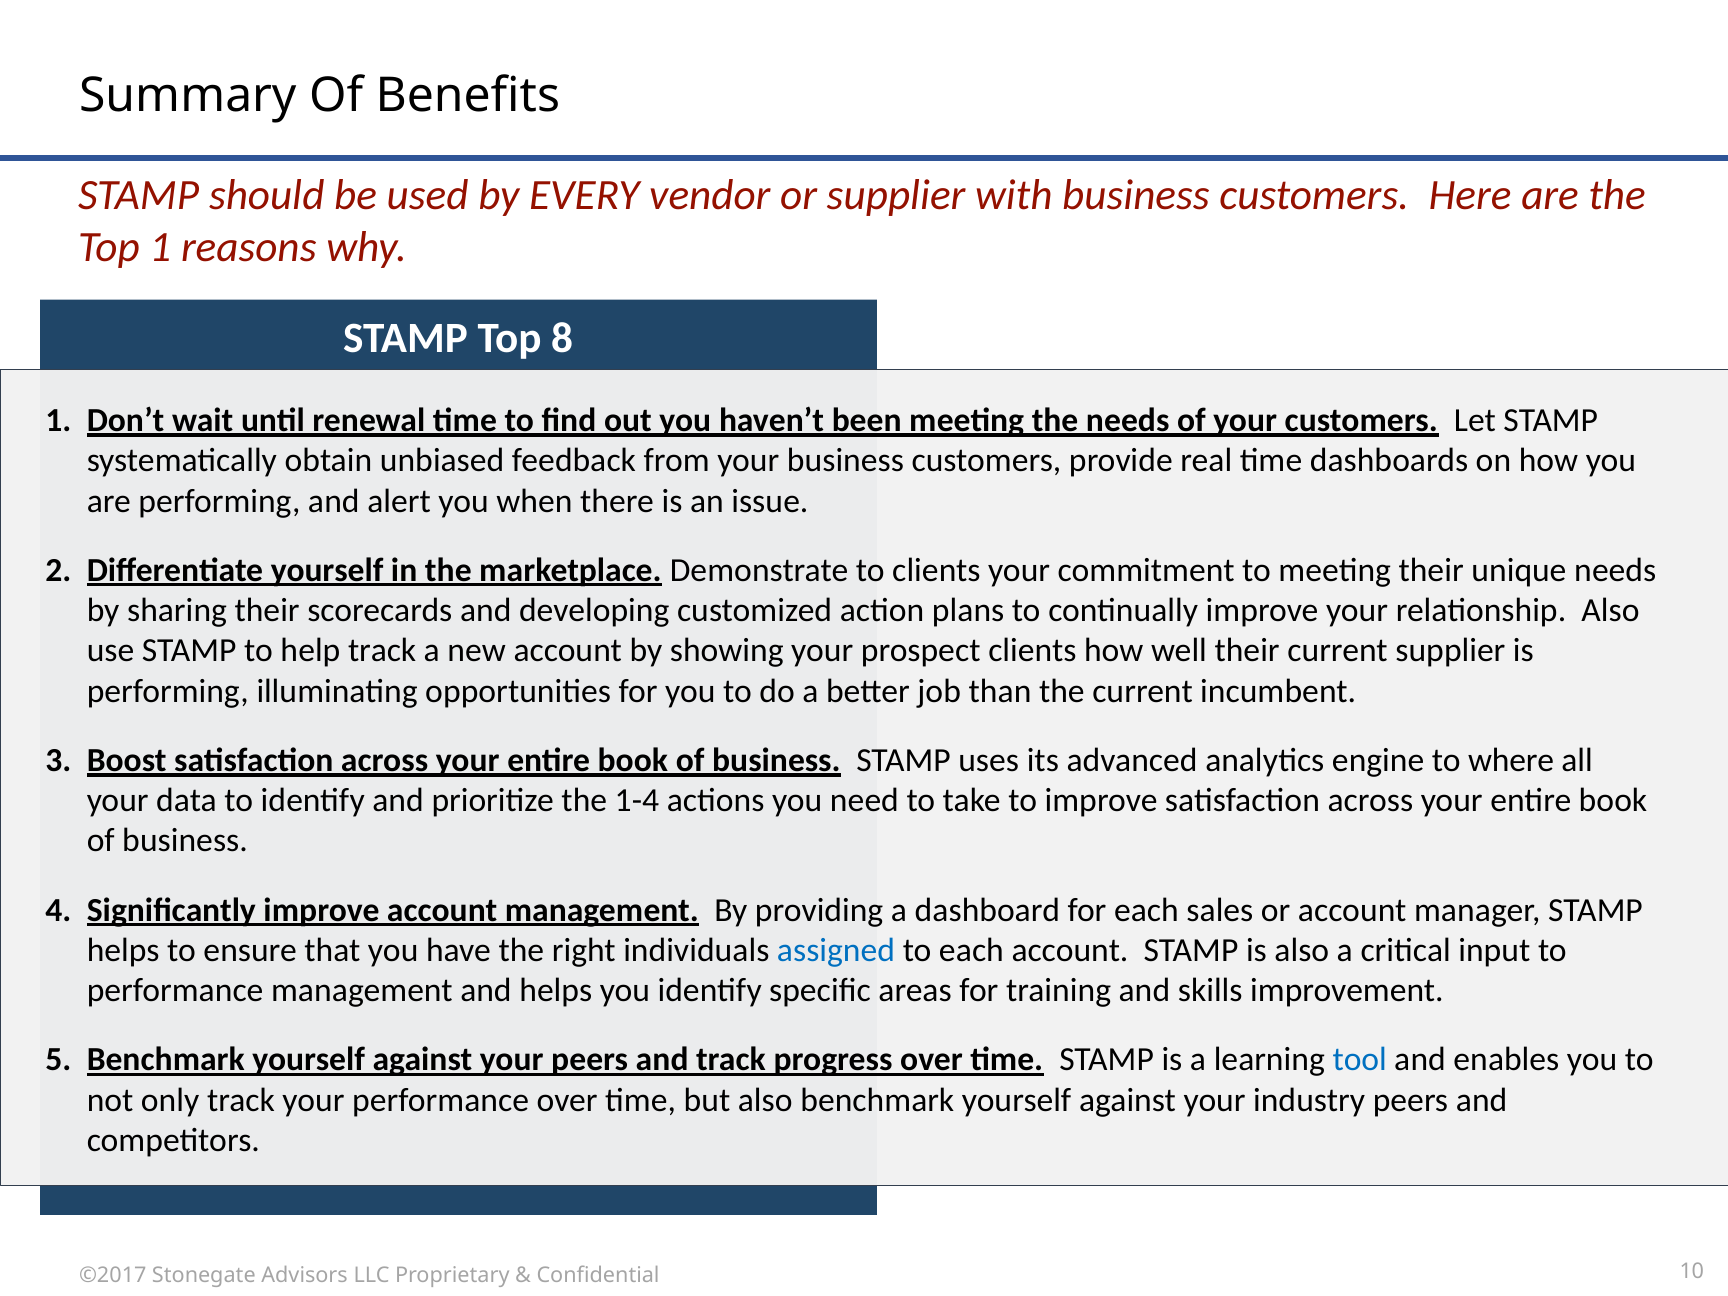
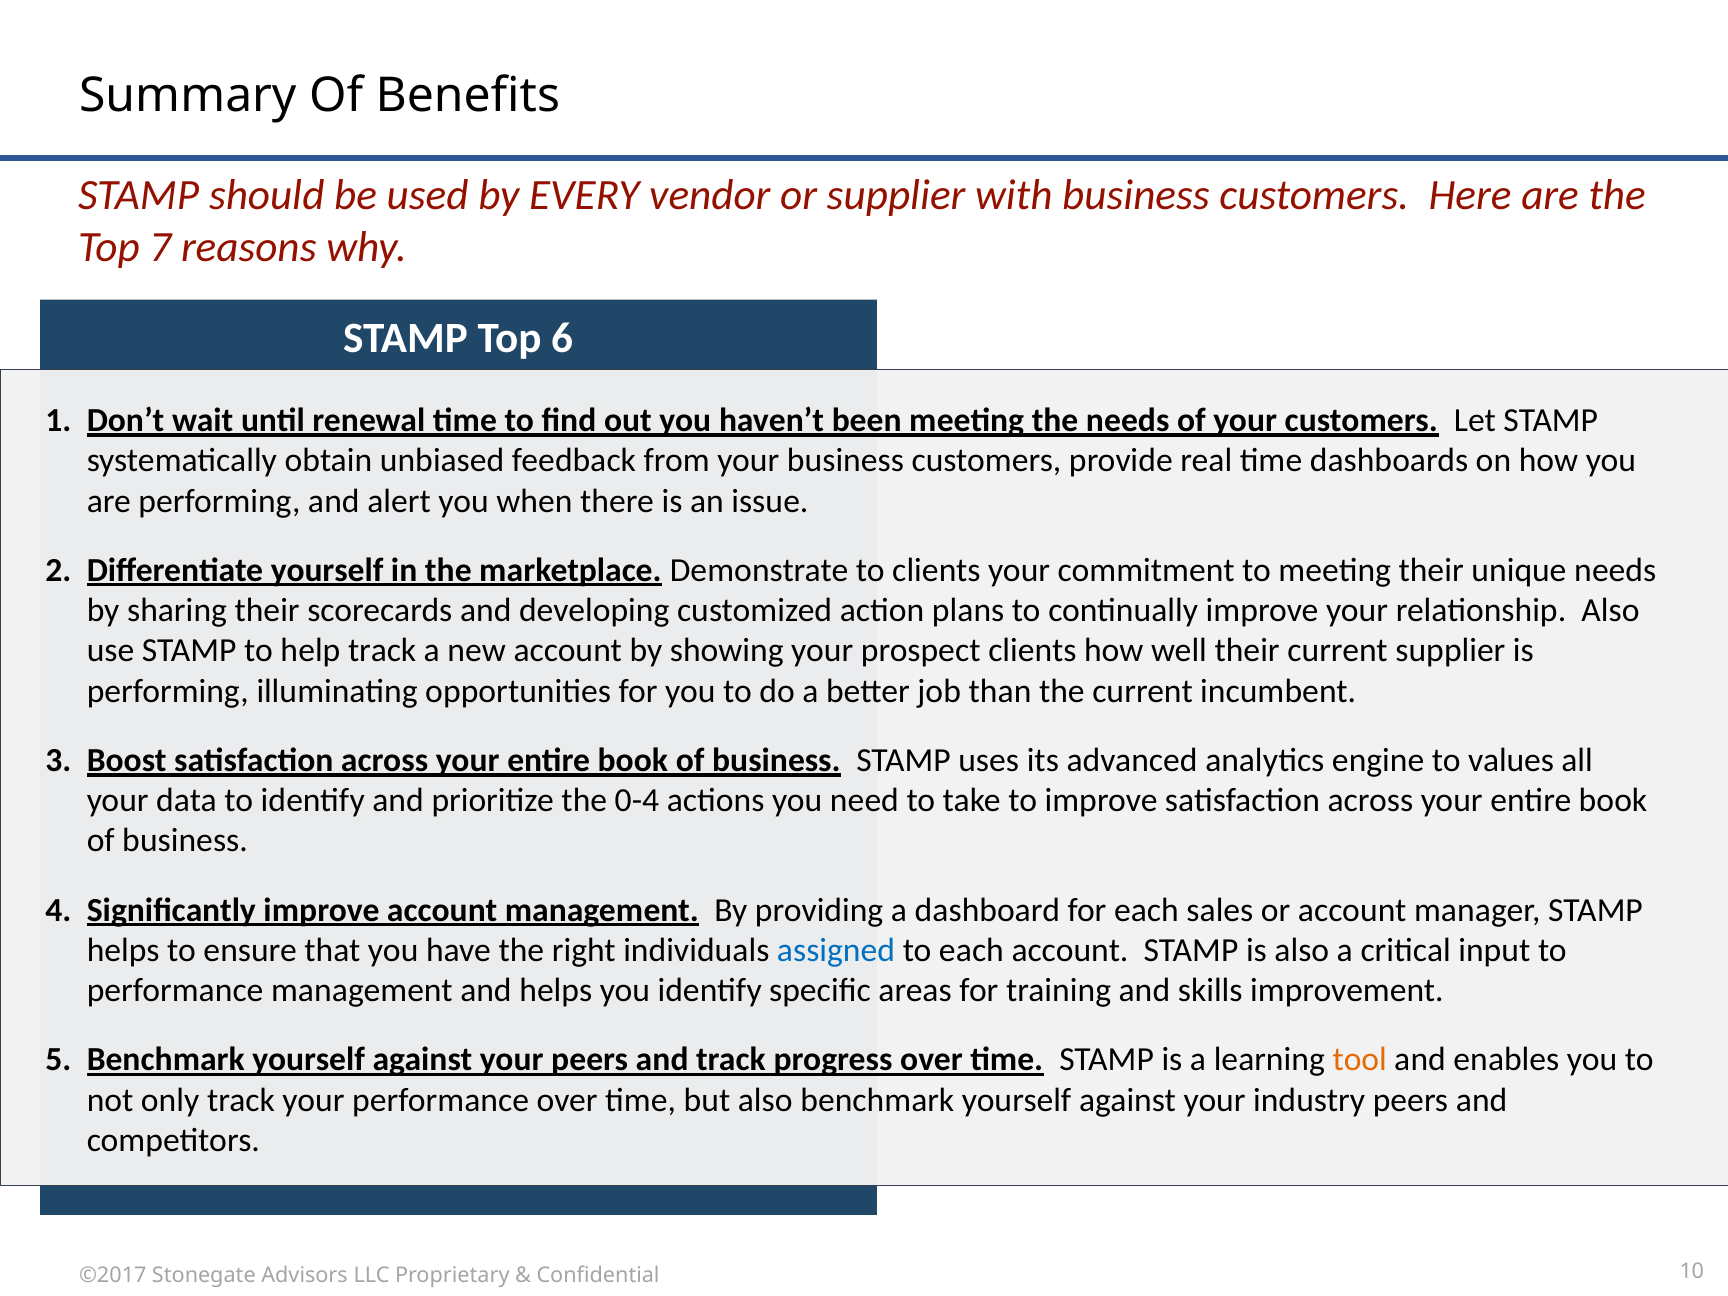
Top 1: 1 -> 7
8: 8 -> 6
where: where -> values
1-4: 1-4 -> 0-4
tool colour: blue -> orange
